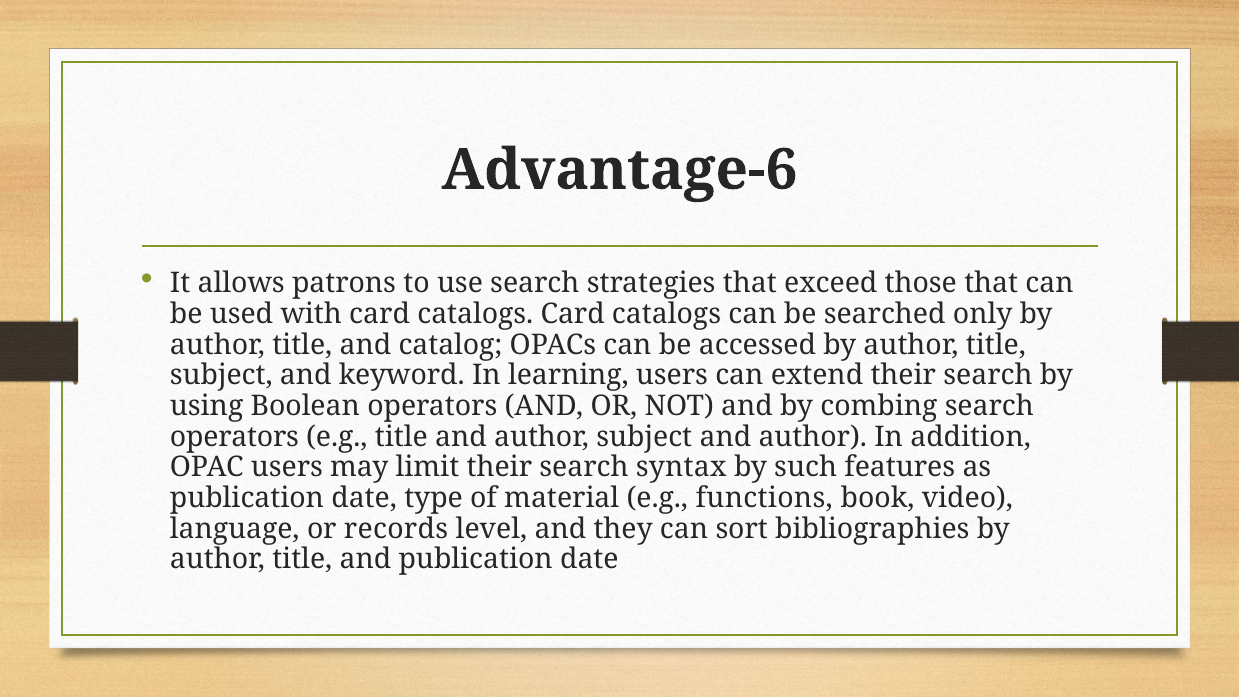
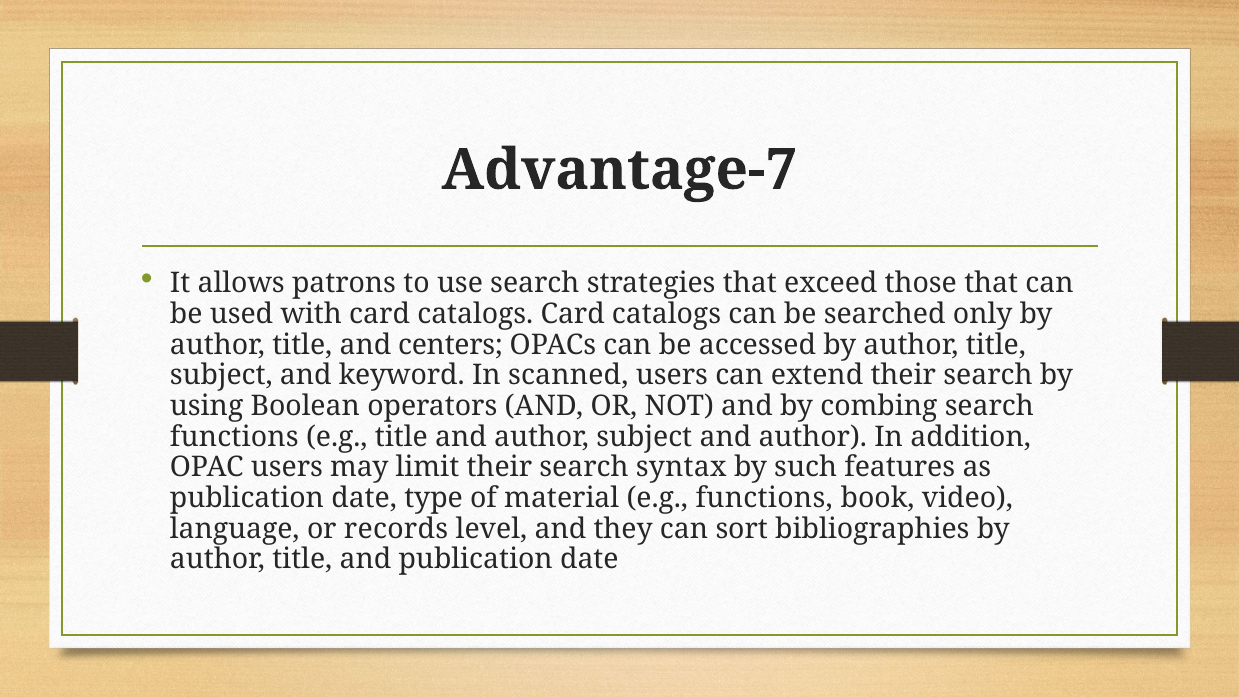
Advantage-6: Advantage-6 -> Advantage-7
catalog: catalog -> centers
learning: learning -> scanned
operators at (234, 437): operators -> functions
